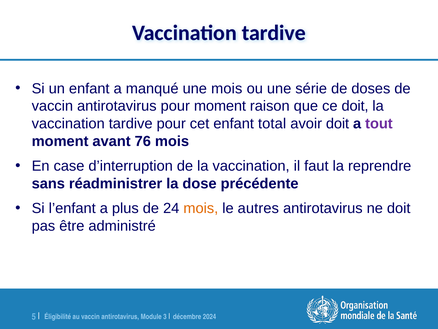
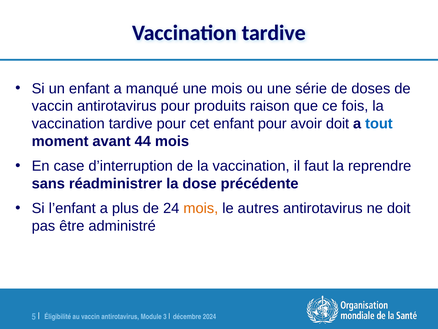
pour moment: moment -> produits
ce doit: doit -> fois
enfant total: total -> pour
tout colour: purple -> blue
76: 76 -> 44
